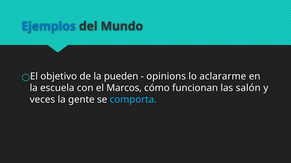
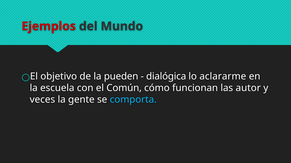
Ejemplos colour: blue -> red
opinions: opinions -> dialógica
Marcos: Marcos -> Común
salón: salón -> autor
